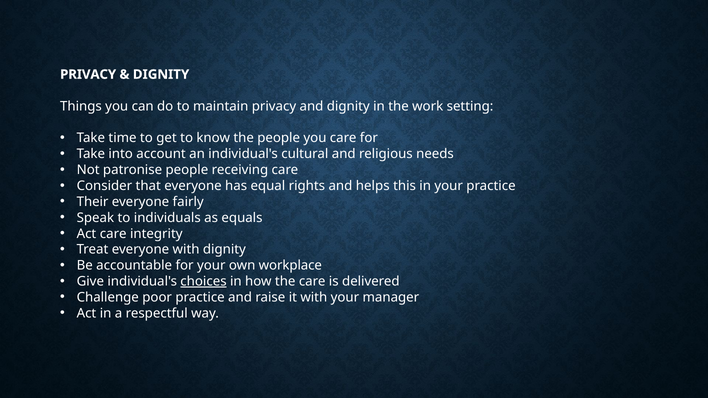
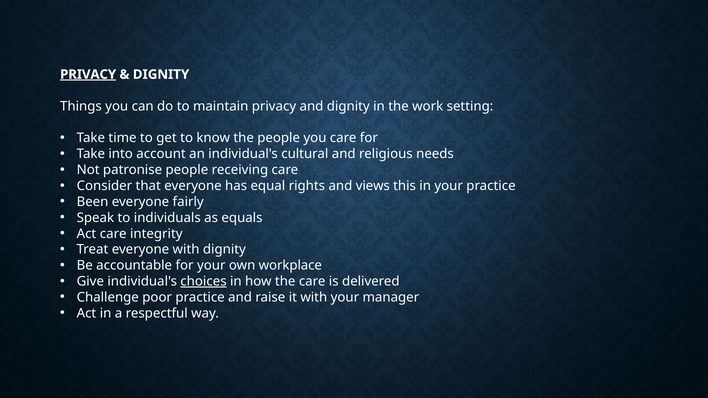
PRIVACY at (88, 74) underline: none -> present
helps: helps -> views
Their: Their -> Been
